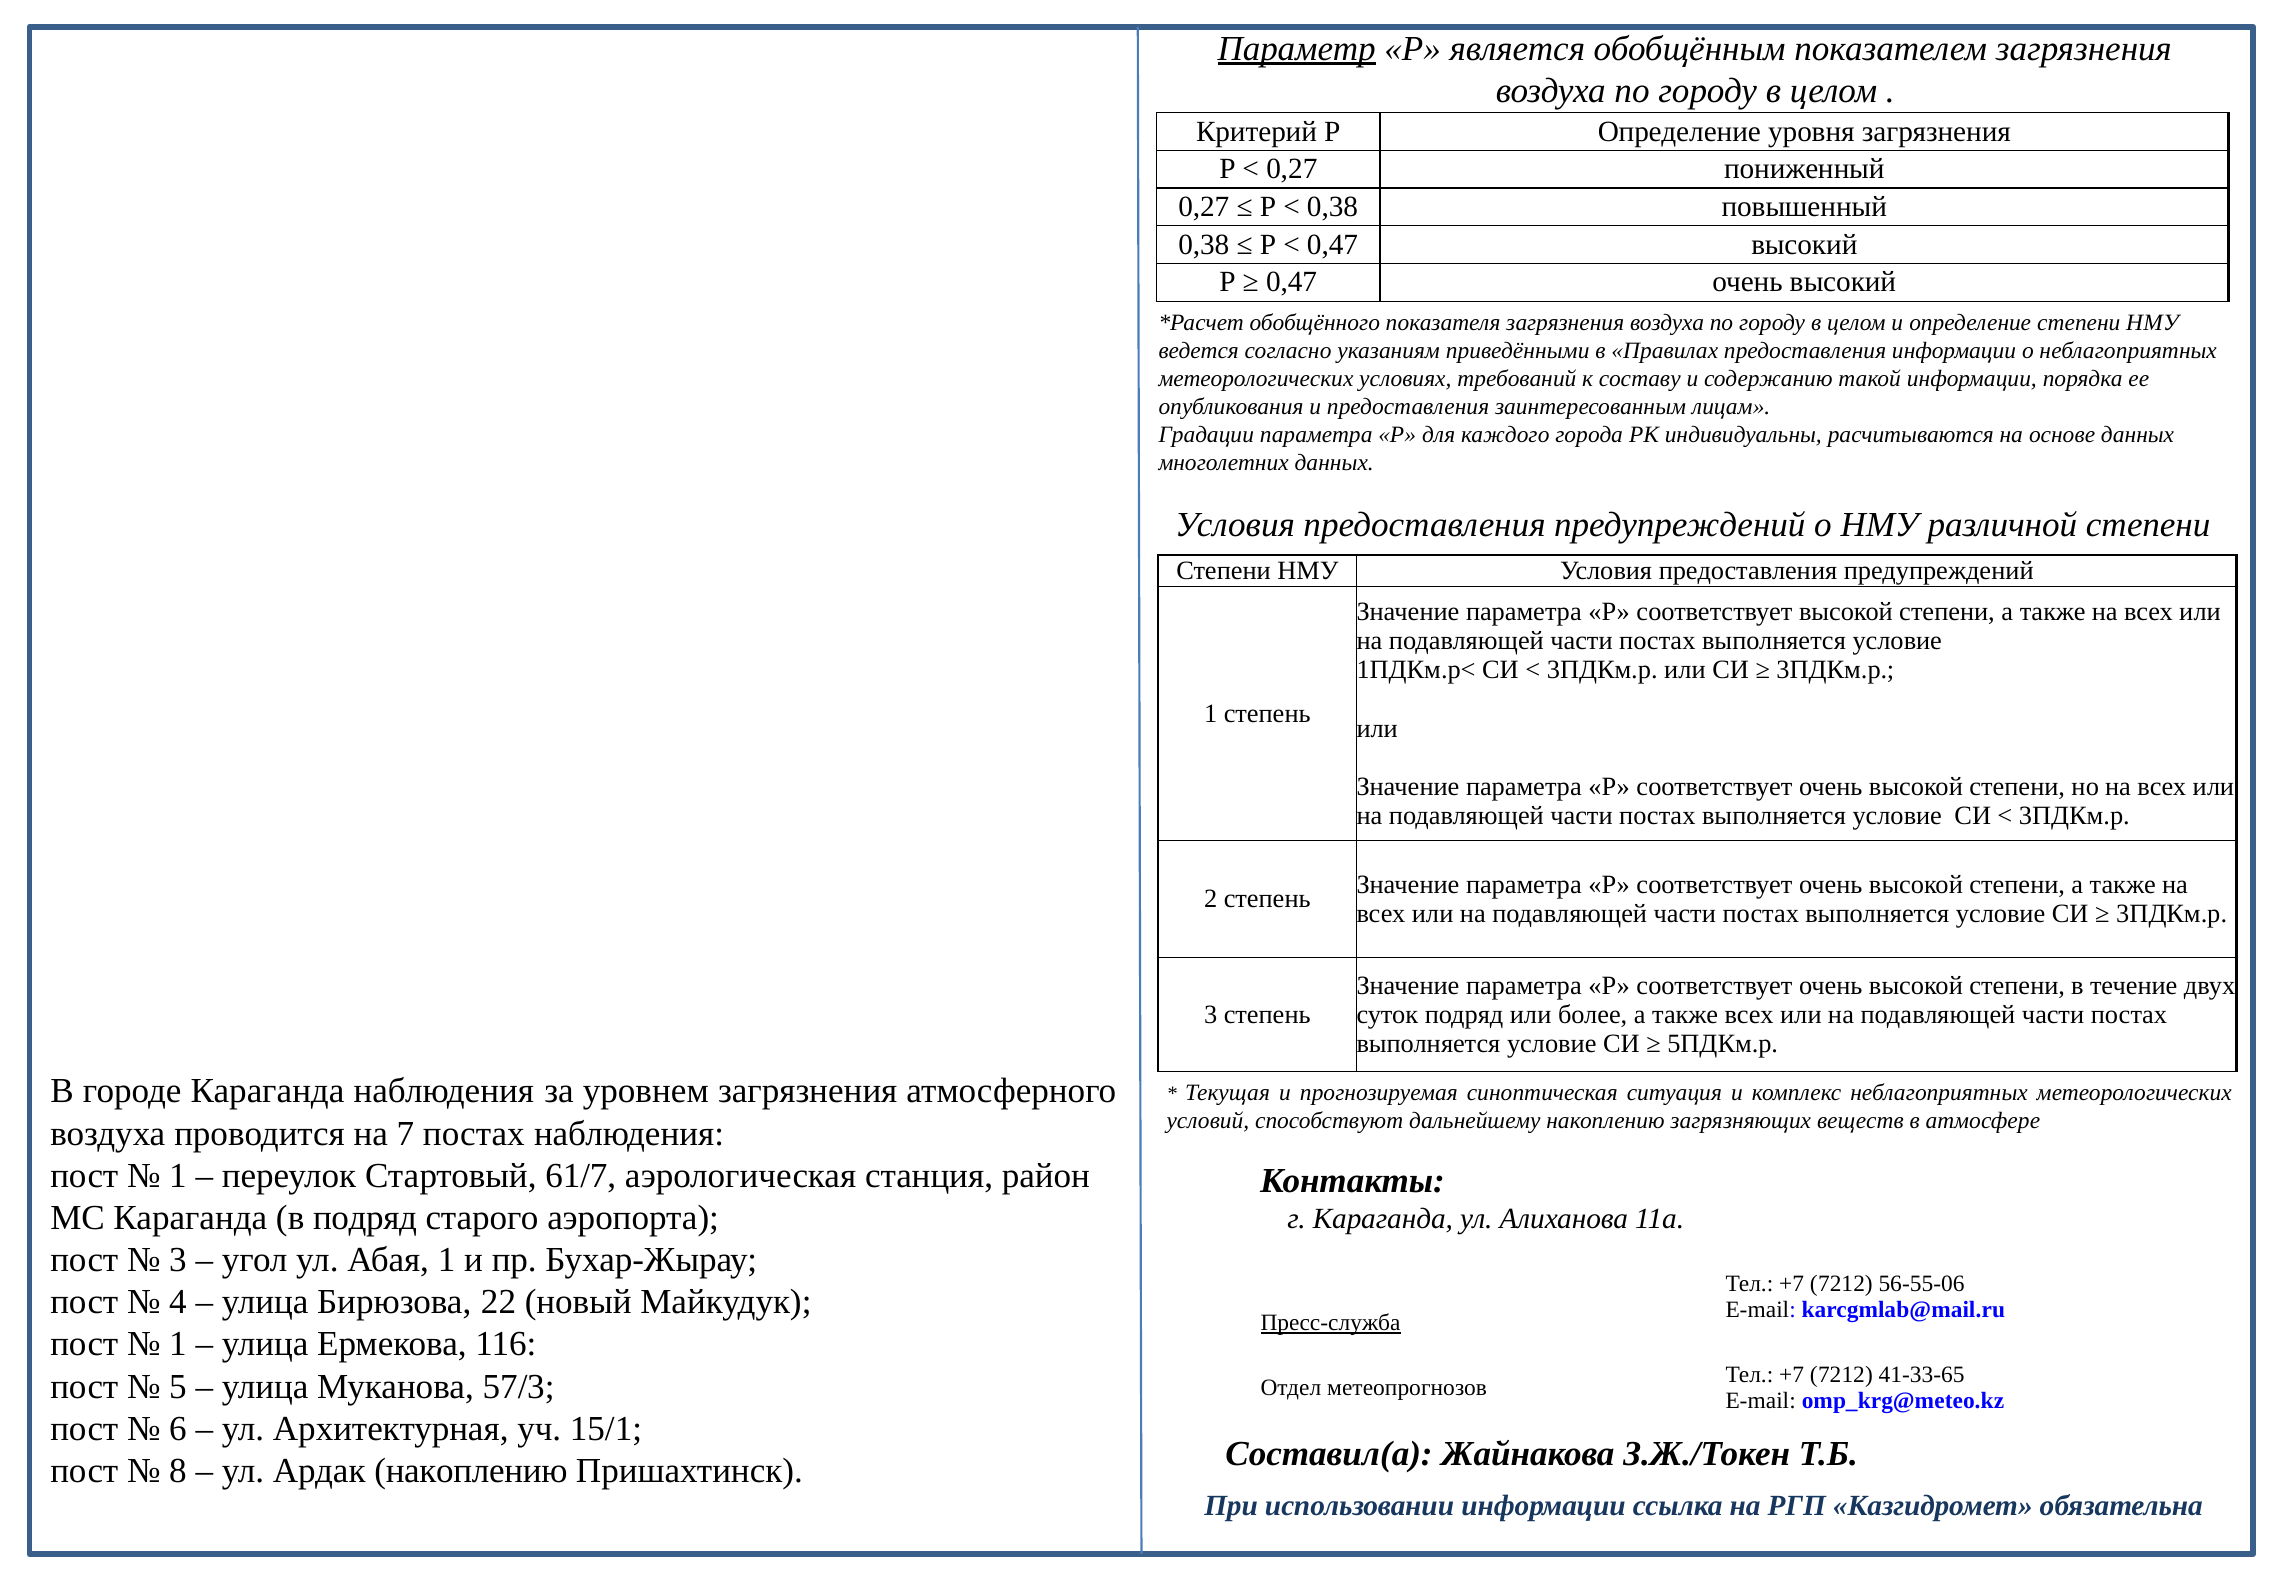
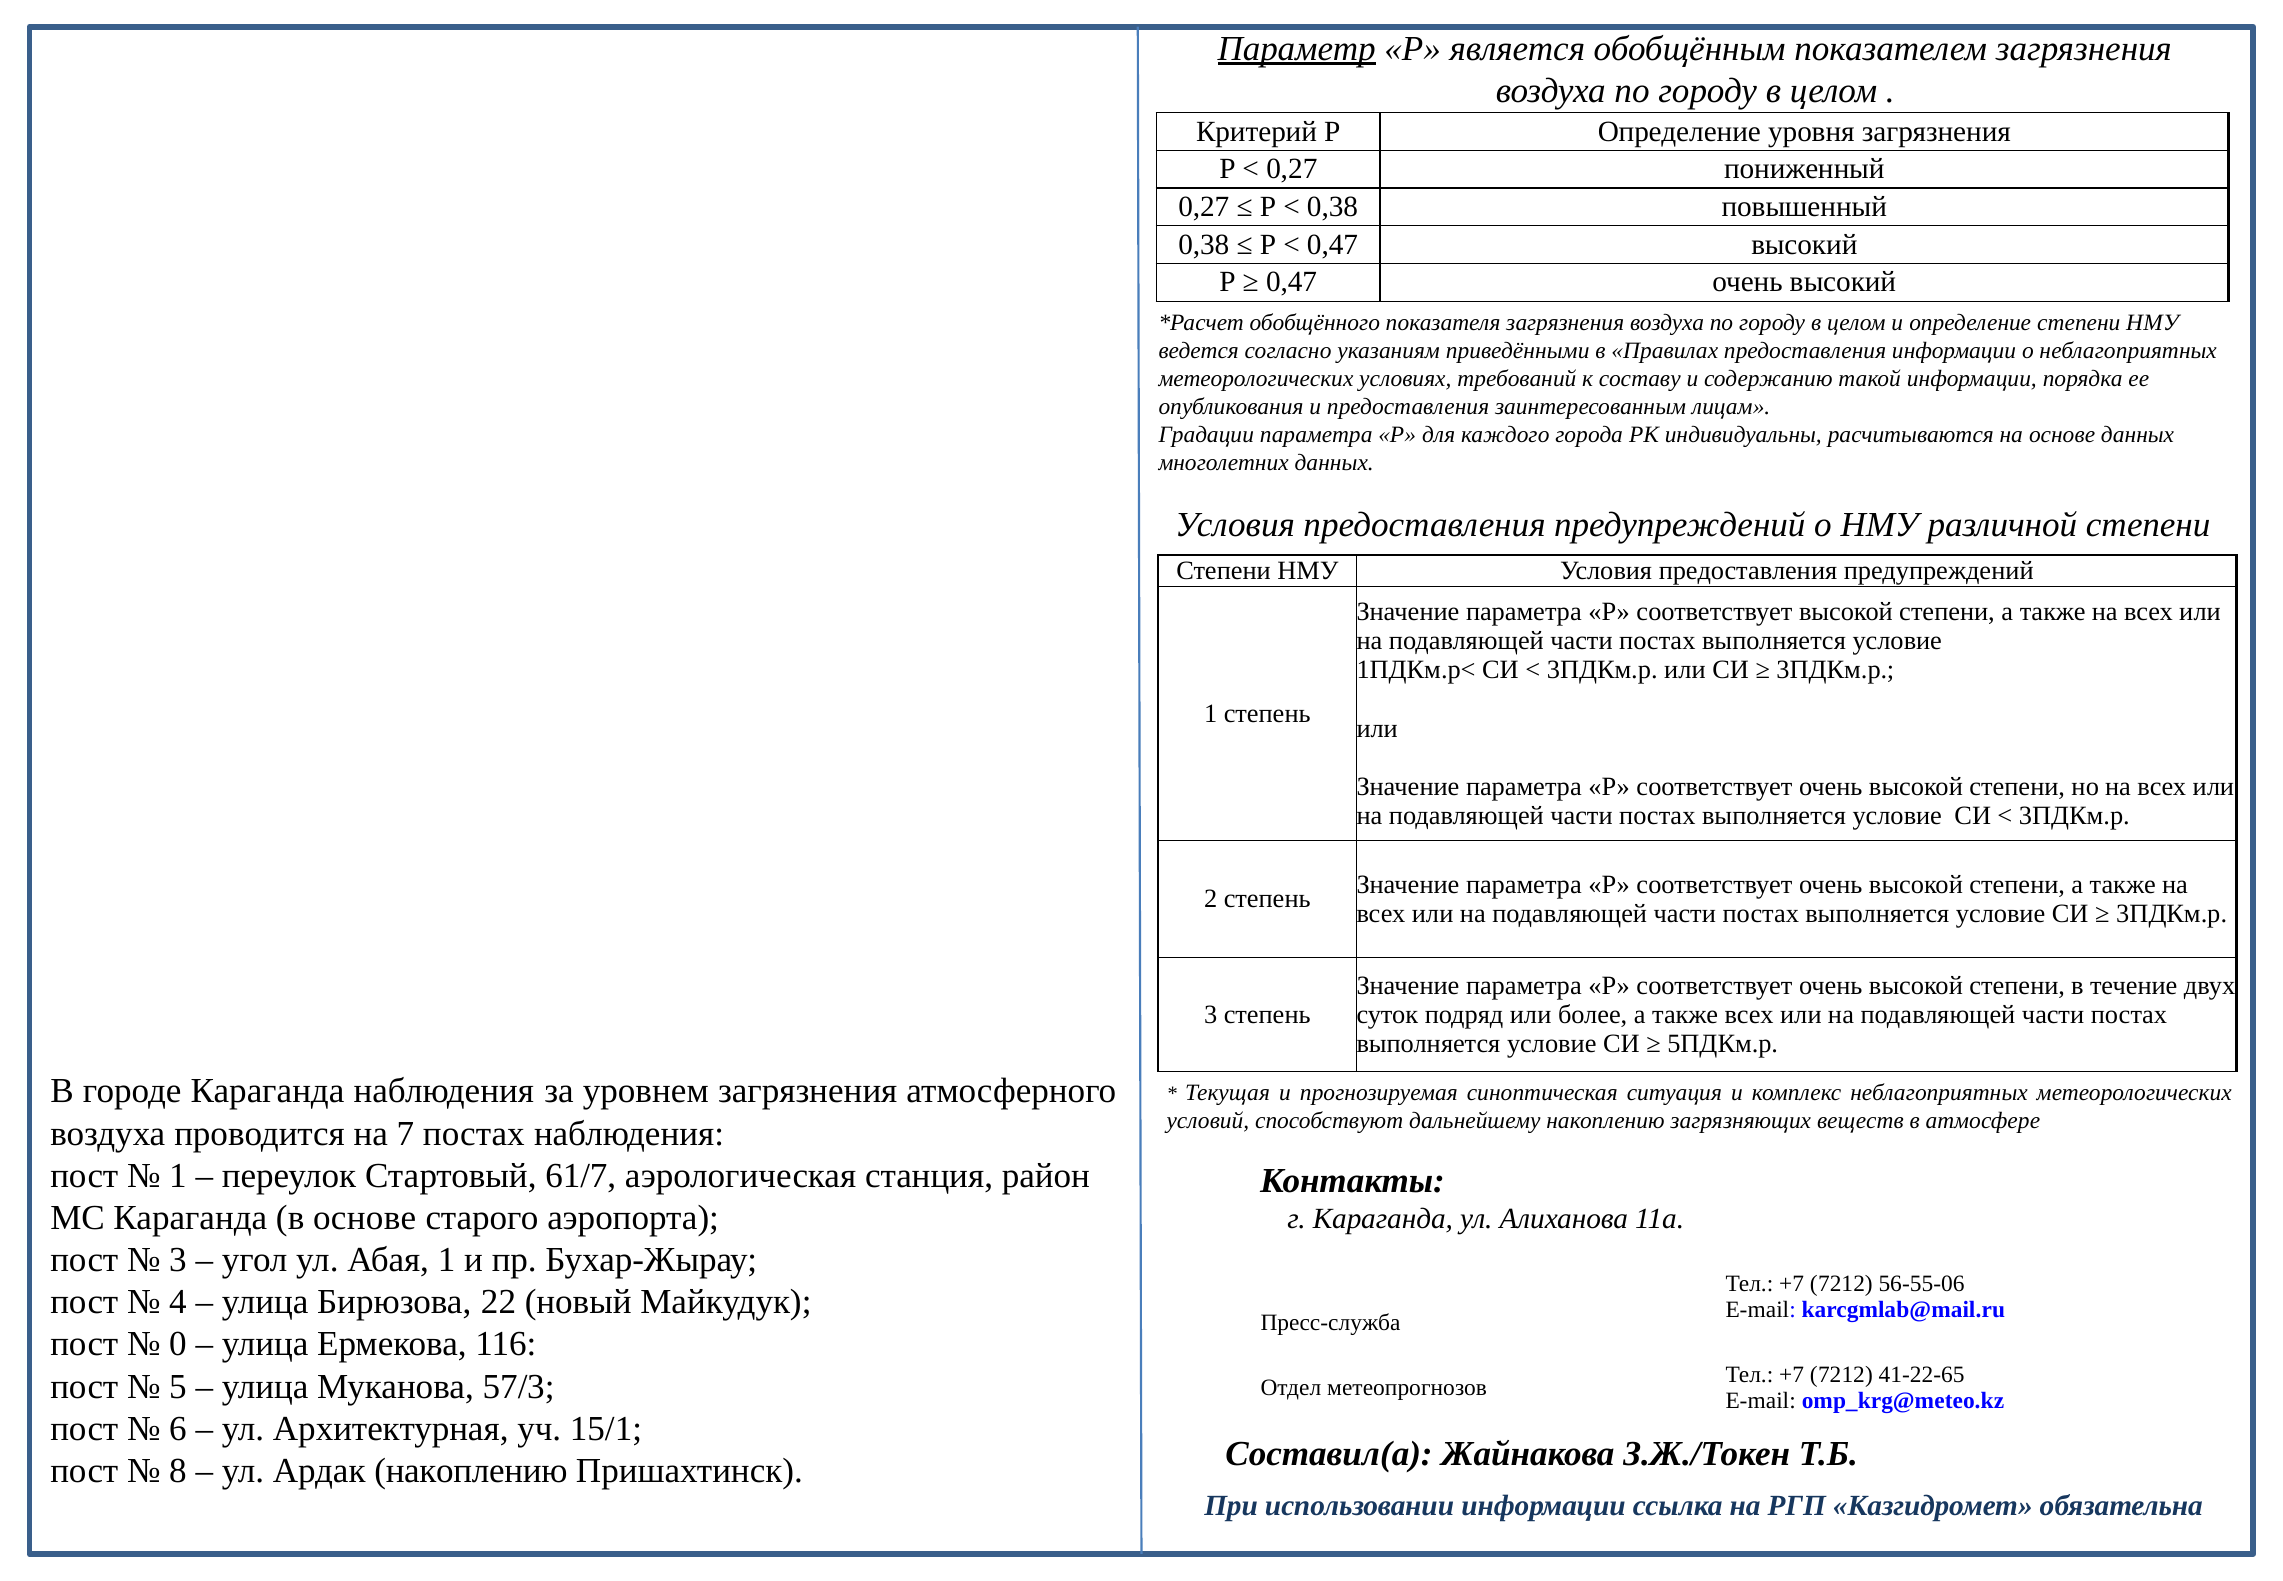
в подряд: подряд -> основе
Пресс-служба underline: present -> none
1 at (178, 1344): 1 -> 0
41-33-65: 41-33-65 -> 41-22-65
